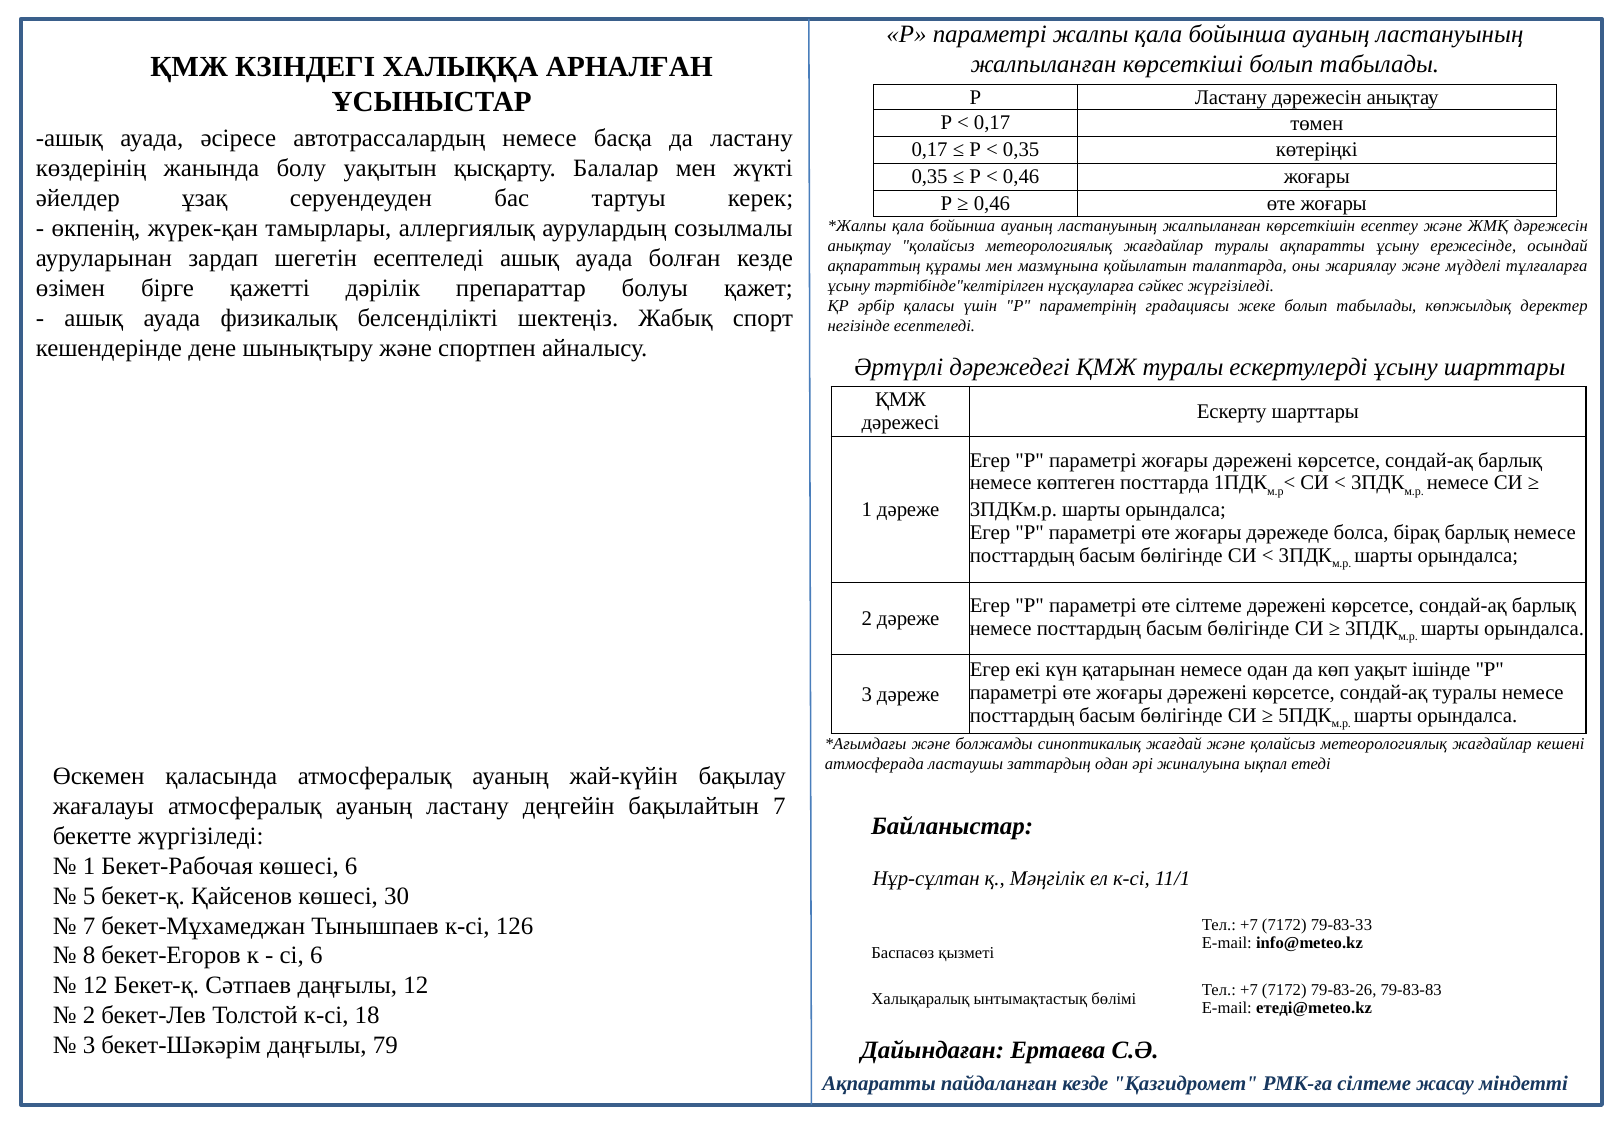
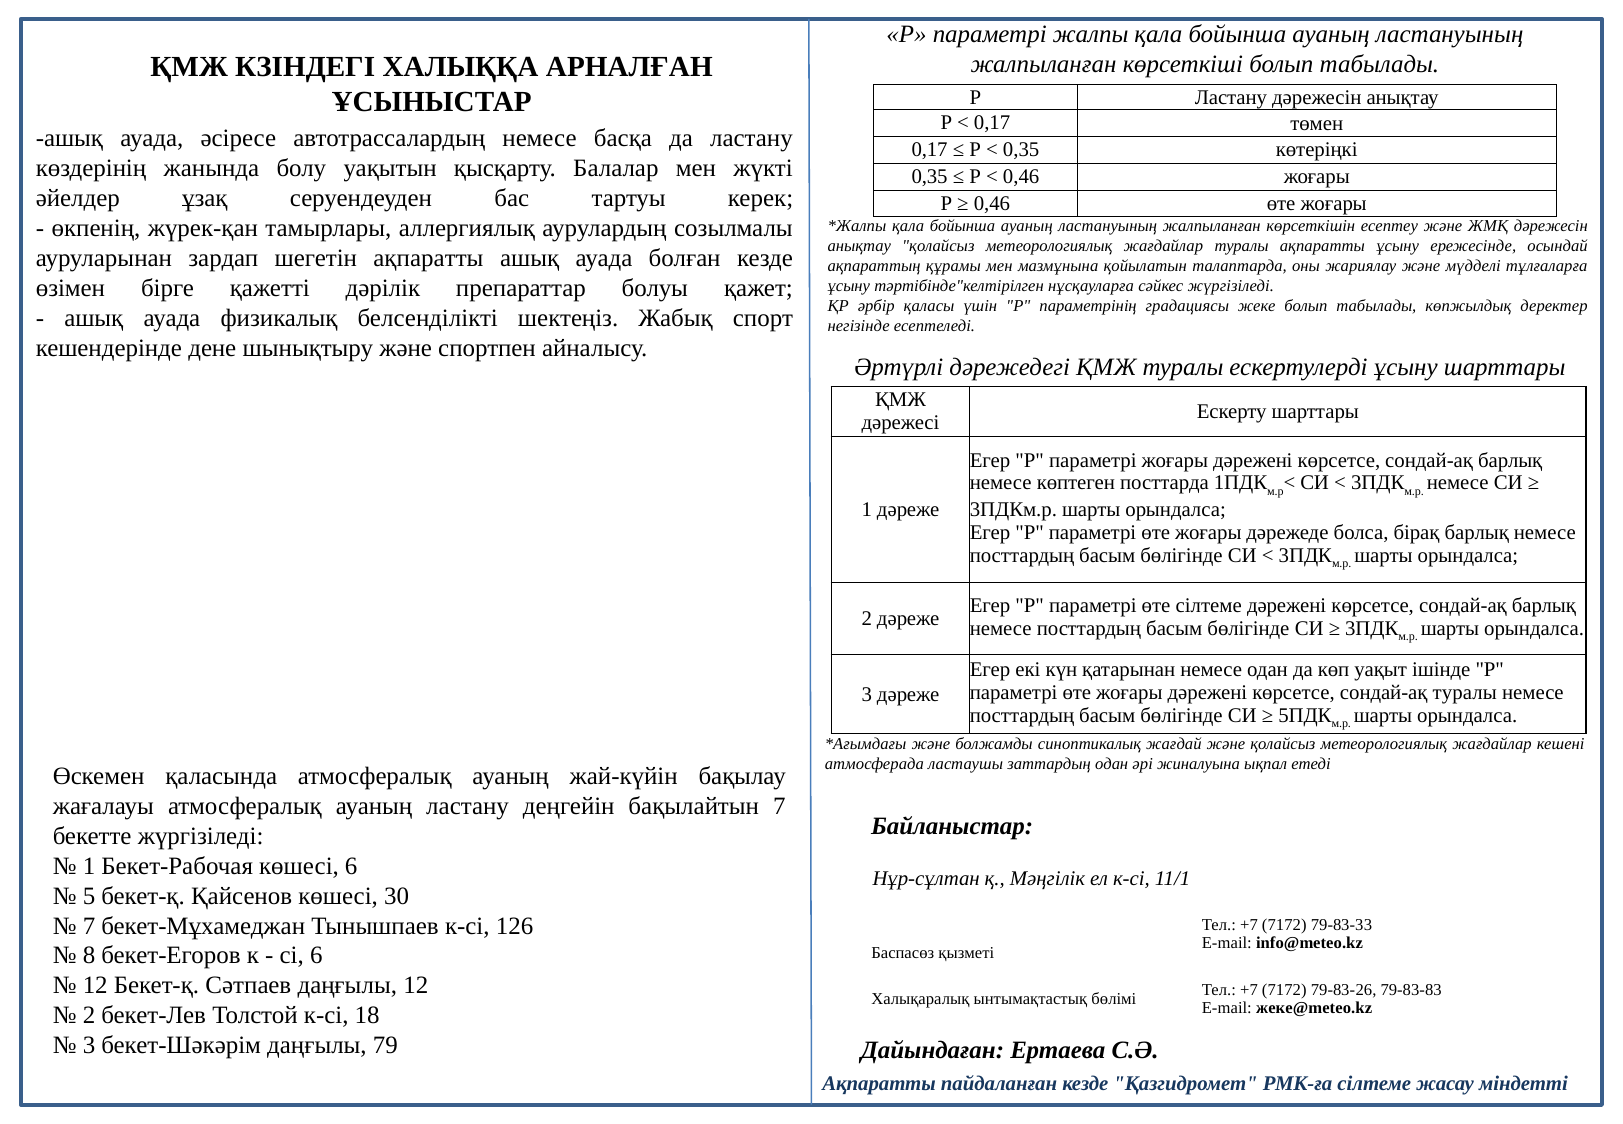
шегетін есептеледі: есептеледі -> ақпаратты
етеді@meteo.kz: етеді@meteo.kz -> жеке@meteo.kz
